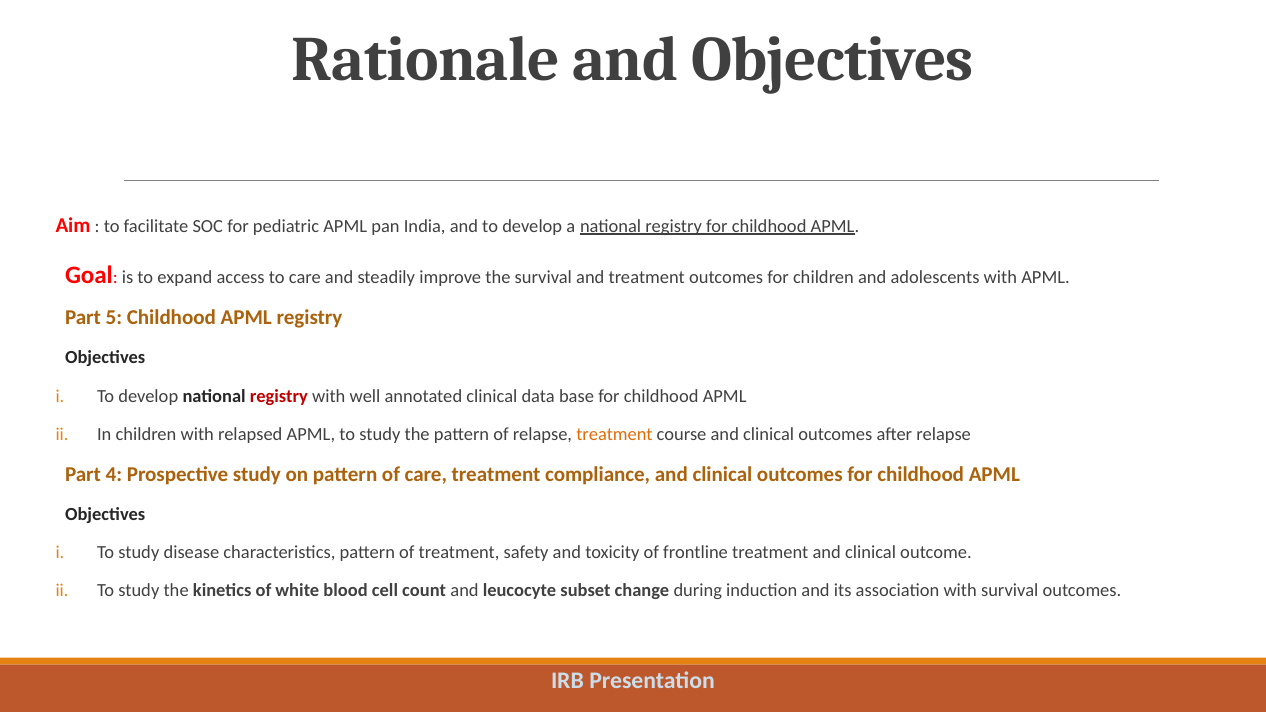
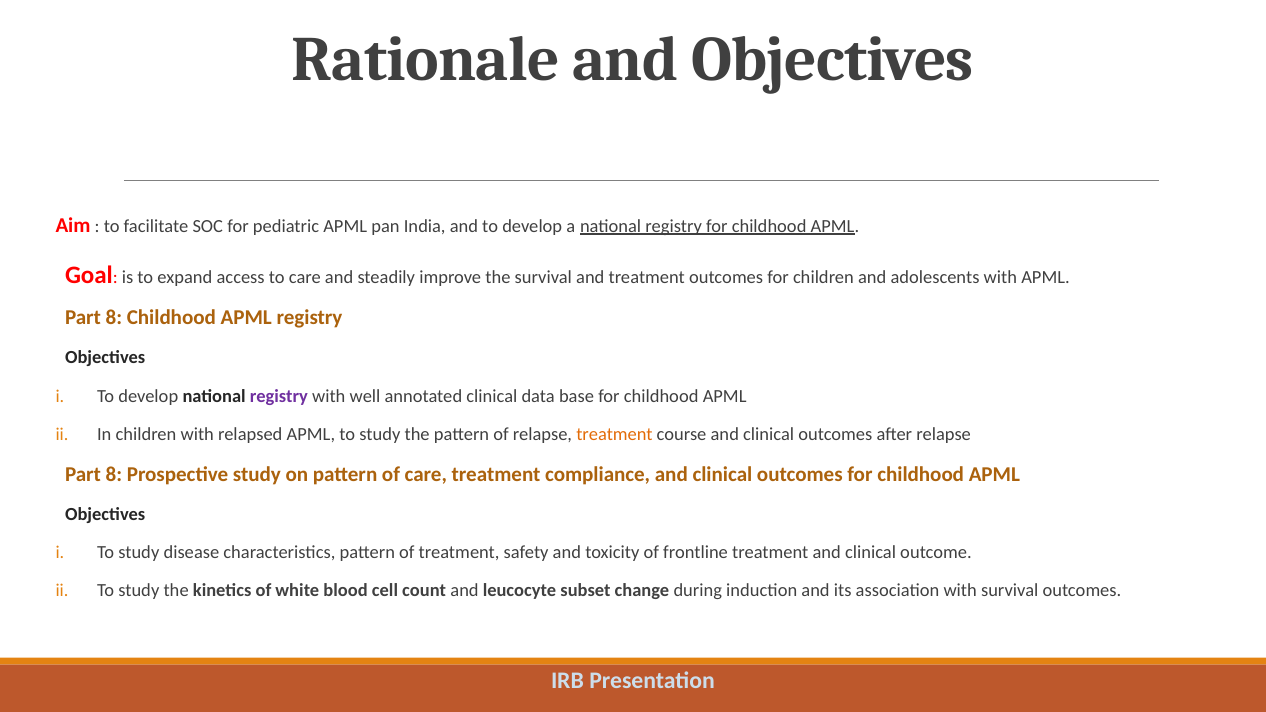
5 at (114, 318): 5 -> 8
registry at (279, 396) colour: red -> purple
4 at (114, 474): 4 -> 8
